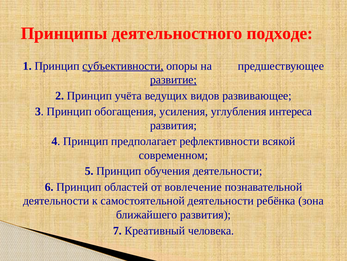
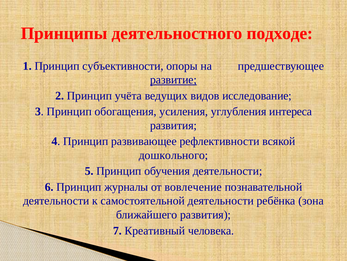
субъективности underline: present -> none
развивающее: развивающее -> исследование
предполагает: предполагает -> развивающее
современном: современном -> дошкольного
областей: областей -> журналы
